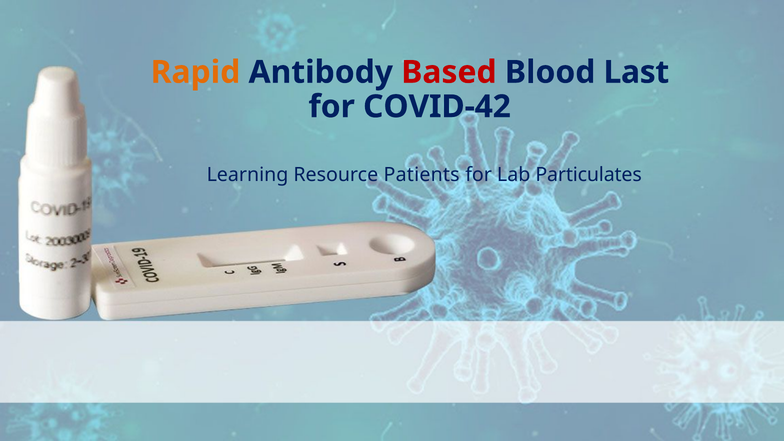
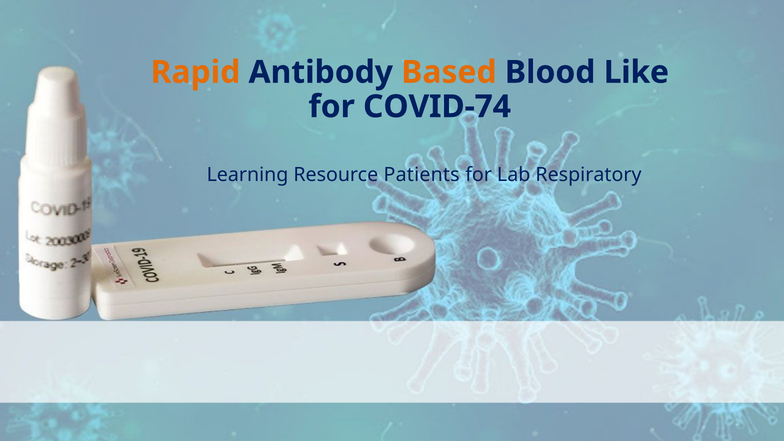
Based colour: red -> orange
Last: Last -> Like
COVID-42: COVID-42 -> COVID-74
Particulates: Particulates -> Respiratory
